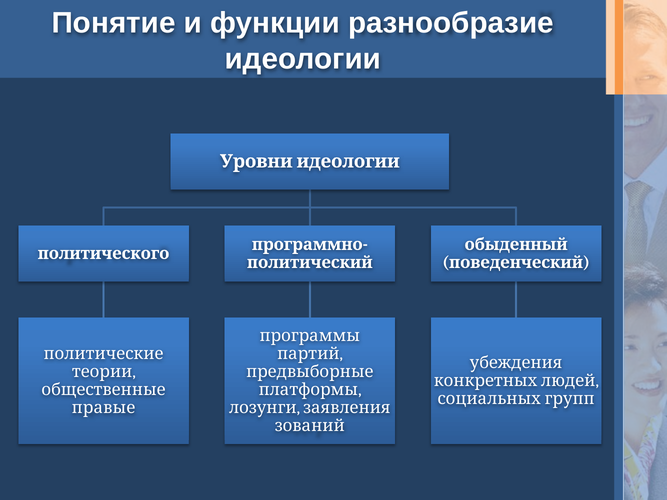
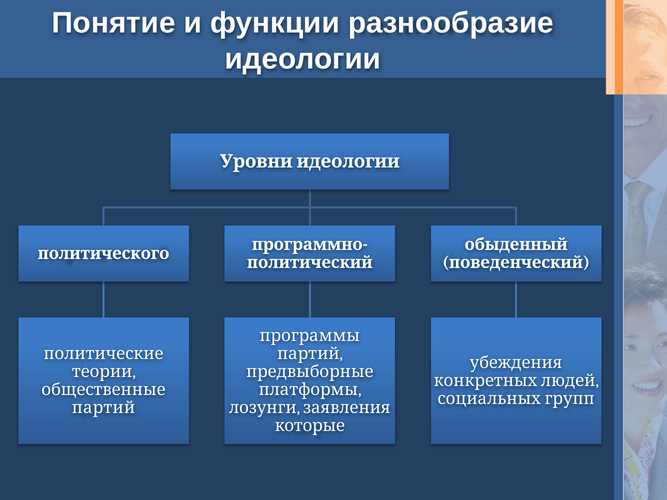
правые at (103, 408): правые -> партий
зований: зований -> которые
